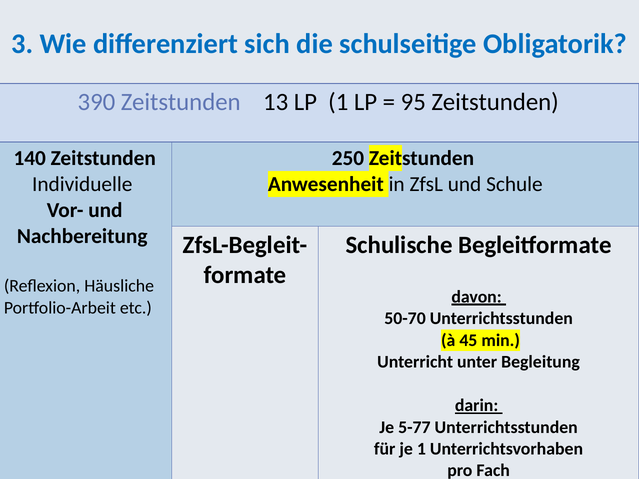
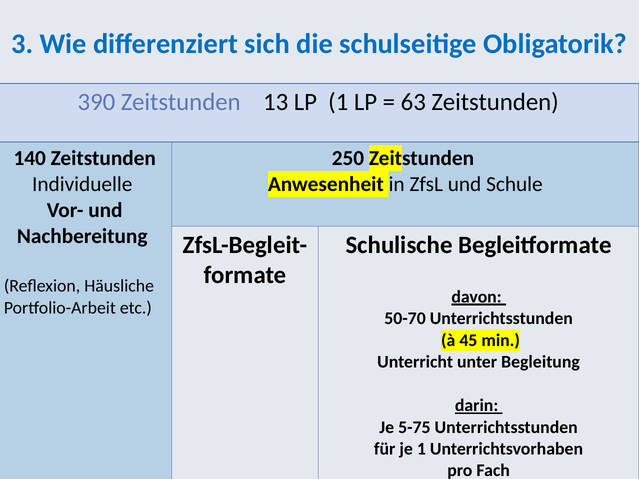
95: 95 -> 63
5-77: 5-77 -> 5-75
